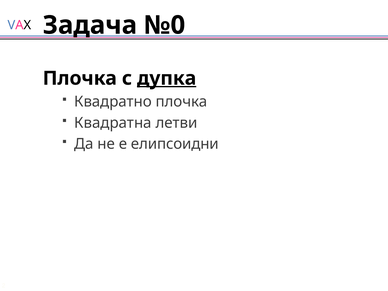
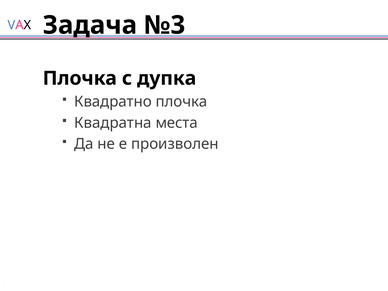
№0: №0 -> №3
дупка underline: present -> none
летви: летви -> места
елипсоидни: елипсоидни -> произволен
